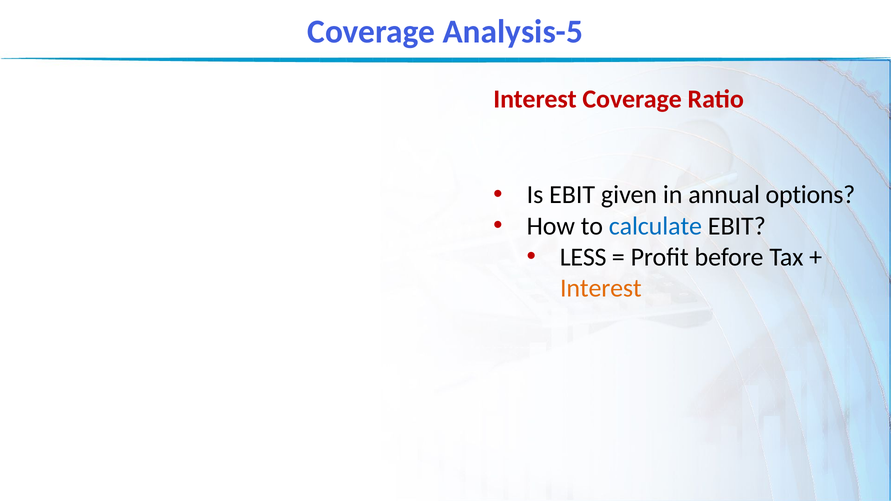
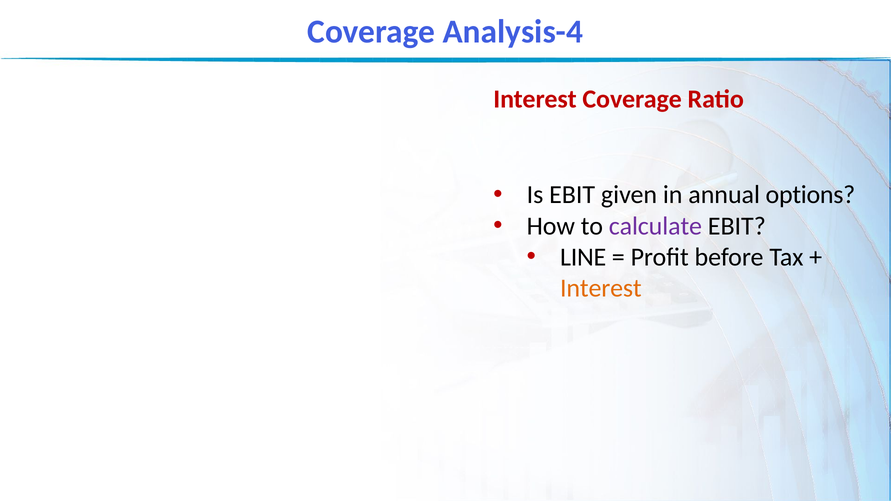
Analysis-5: Analysis-5 -> Analysis-4
calculate colour: blue -> purple
LESS: LESS -> LINE
